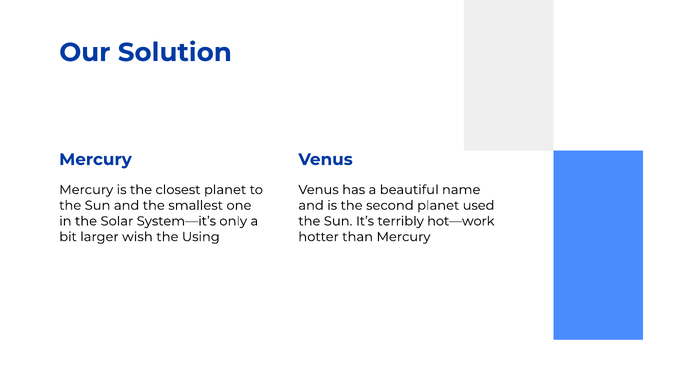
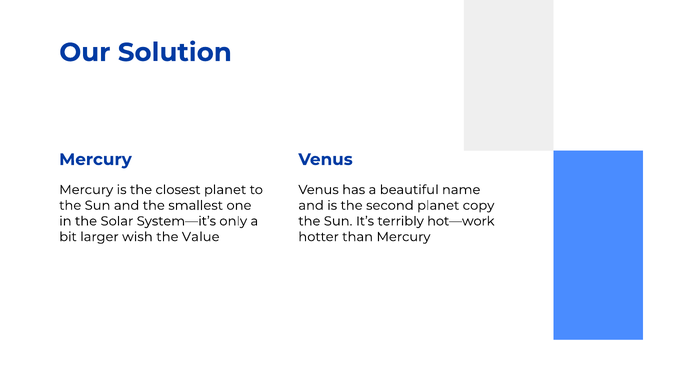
used: used -> copy
Using: Using -> Value
